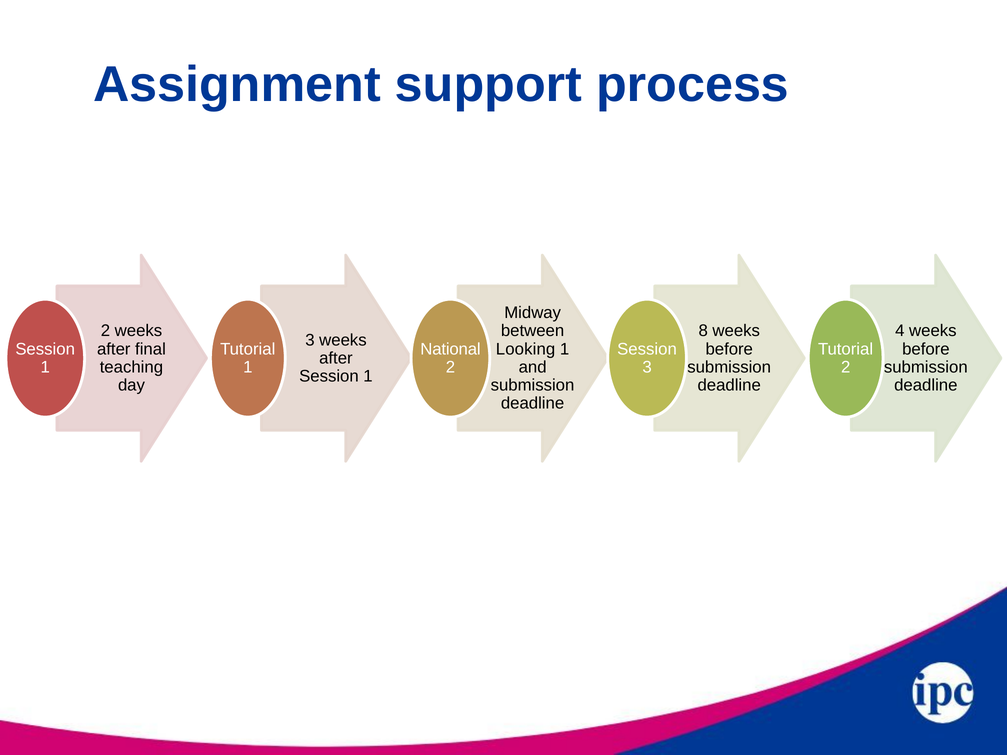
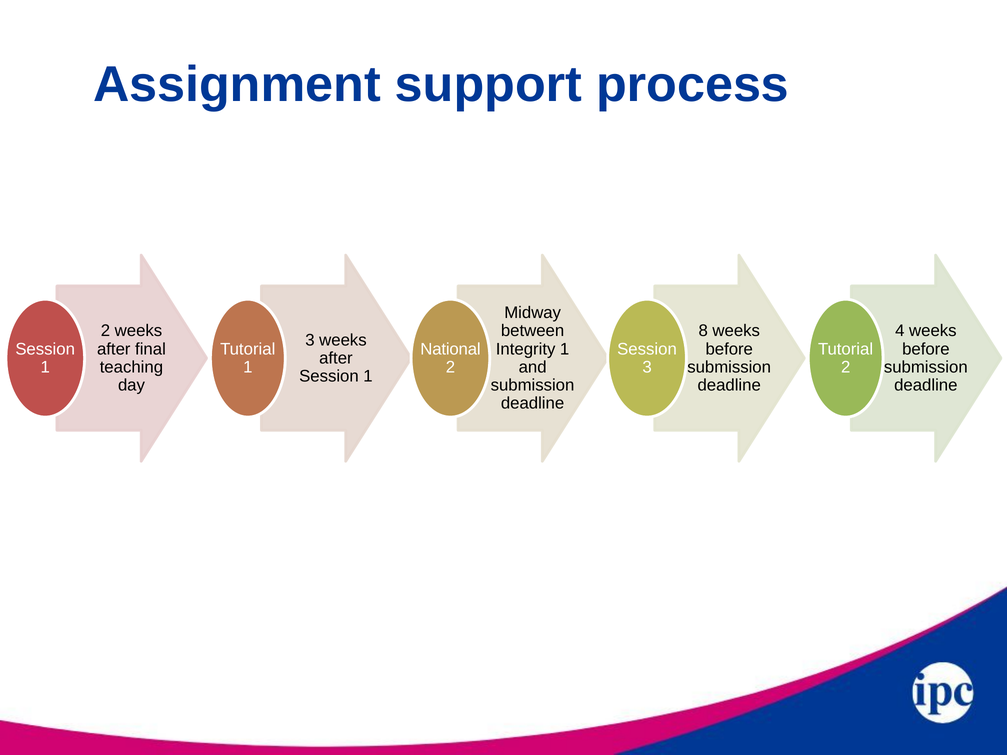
Looking: Looking -> Integrity
